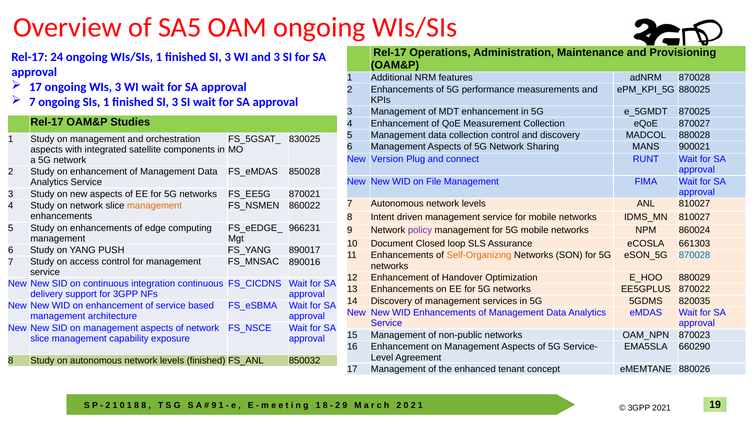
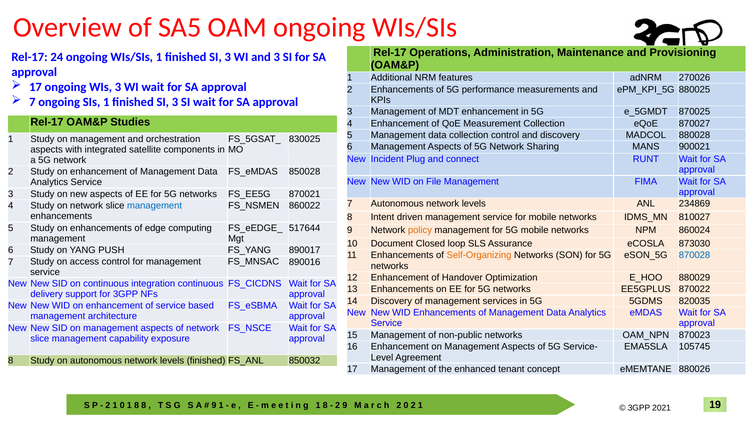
adNRM 870028: 870028 -> 270026
Version: Version -> Incident
ANL 810027: 810027 -> 234869
management at (155, 206) colour: orange -> blue
966231: 966231 -> 517644
policy colour: purple -> orange
661303: 661303 -> 873030
660290: 660290 -> 105745
